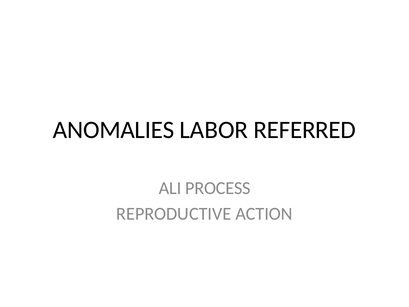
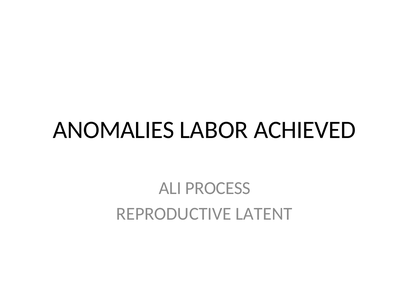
REFERRED: REFERRED -> ACHIEVED
ACTION: ACTION -> LATENT
